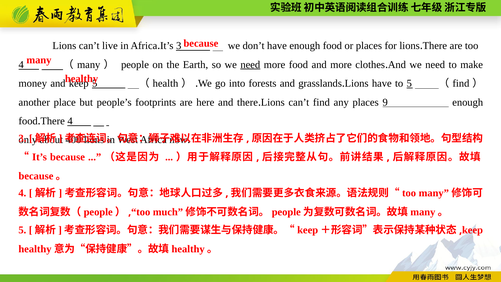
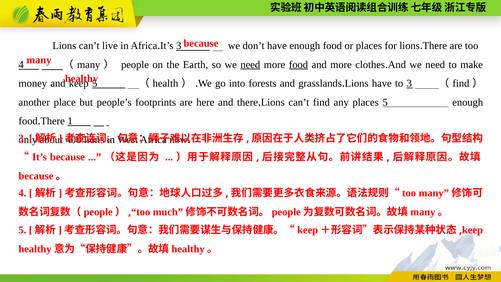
food at (298, 65) underline: none -> present
to 5: 5 -> 3
places 9: 9 -> 5
4 at (70, 121): 4 -> 1
